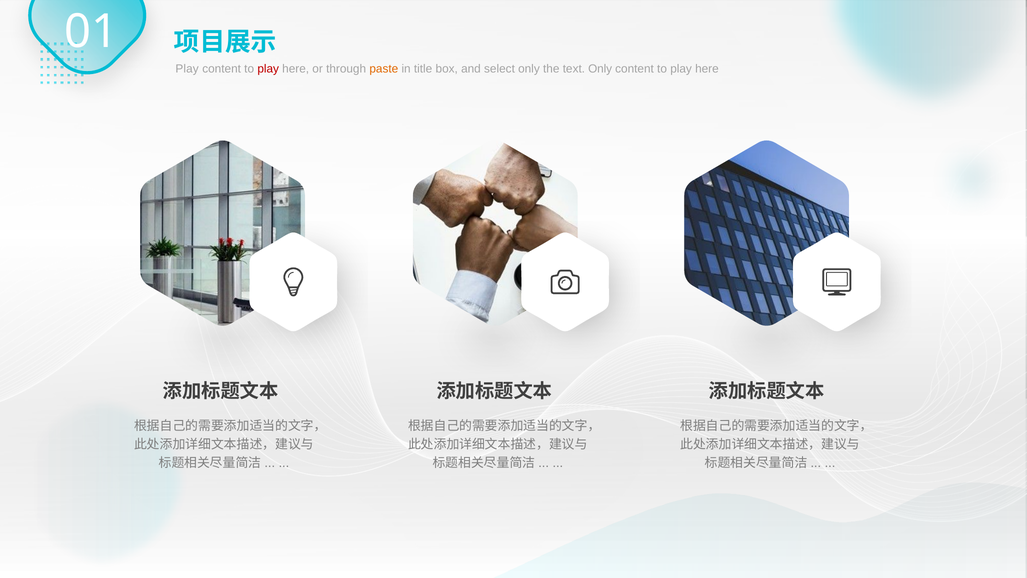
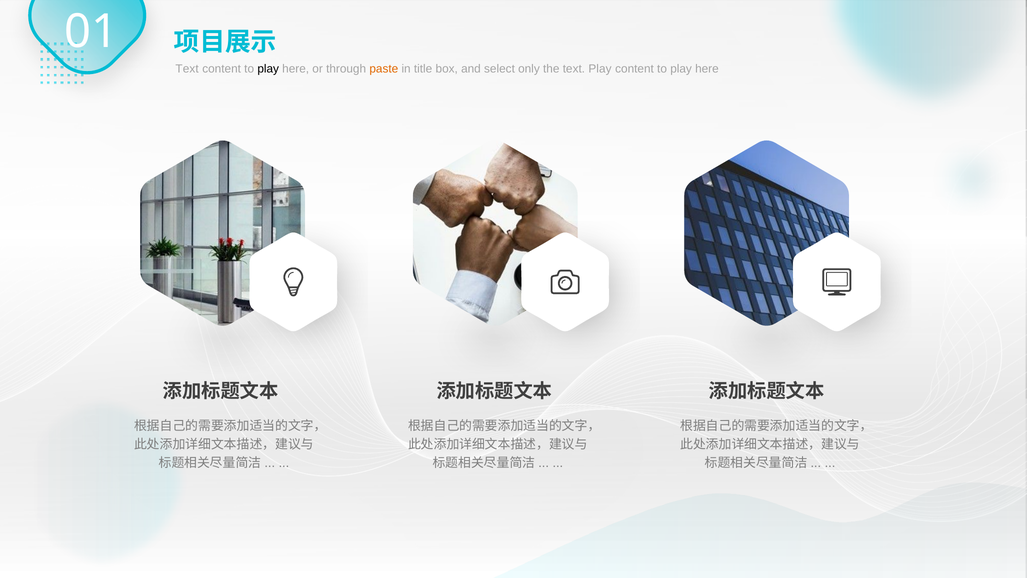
Play at (187, 69): Play -> Text
play at (268, 69) colour: red -> black
text Only: Only -> Play
